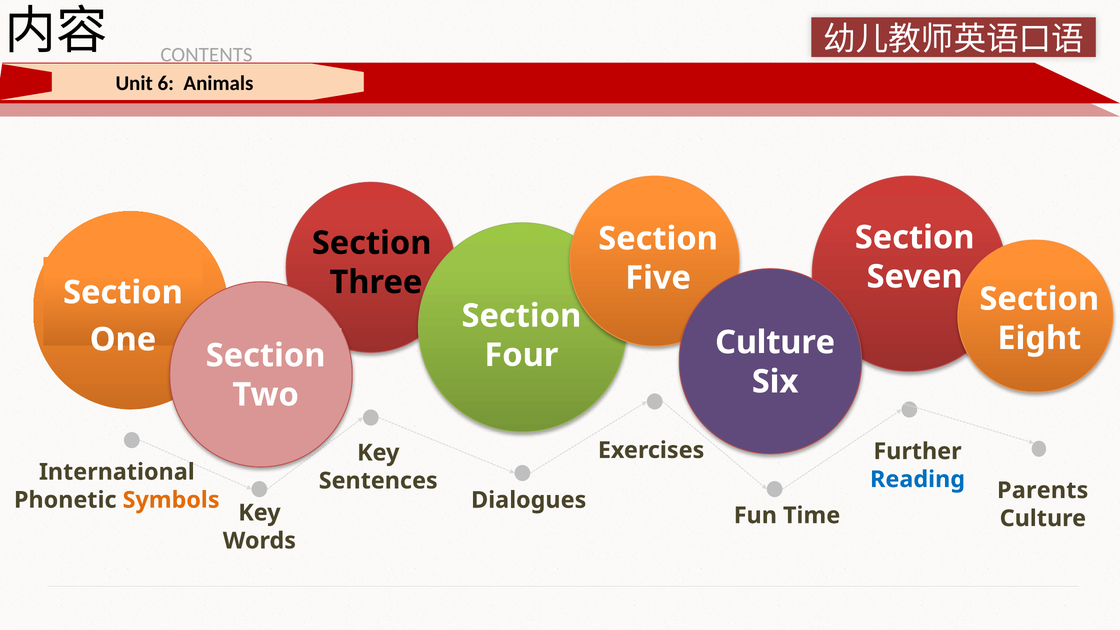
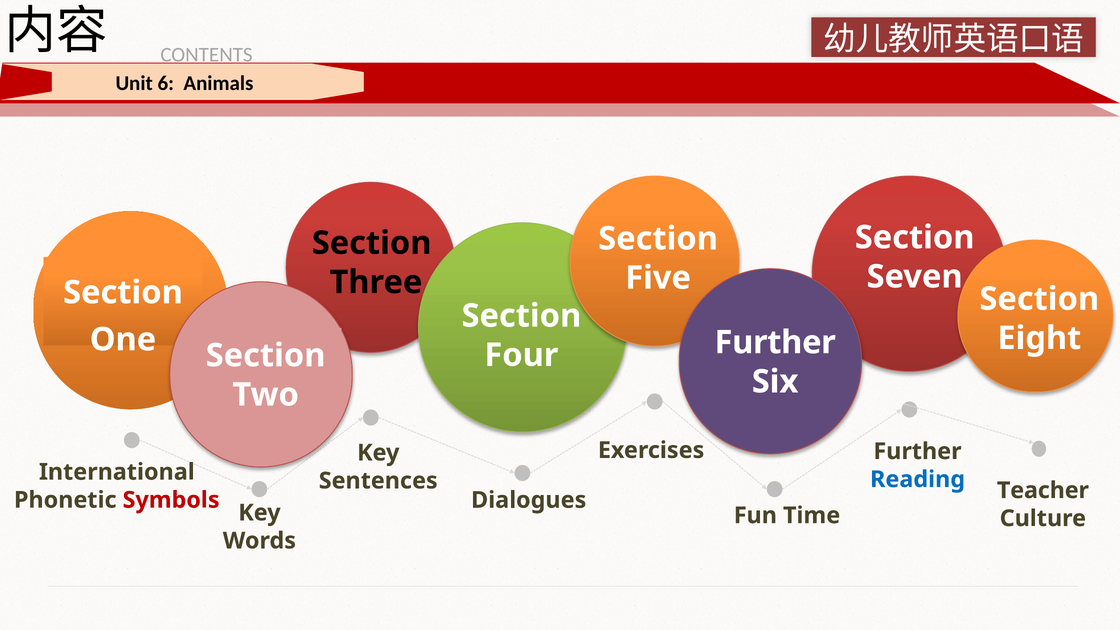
Culture at (775, 342): Culture -> Further
Parents: Parents -> Teacher
Symbols colour: orange -> red
